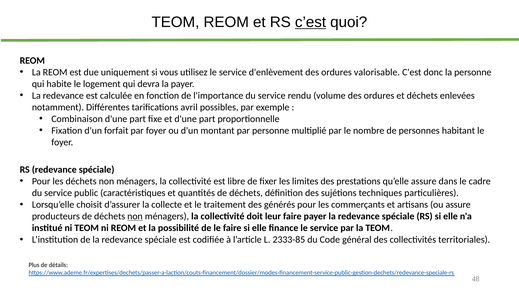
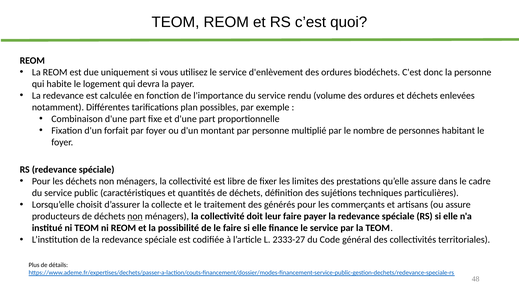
c’est underline: present -> none
valorisable: valorisable -> biodéchets
avril: avril -> plan
2333-85: 2333-85 -> 2333-27
